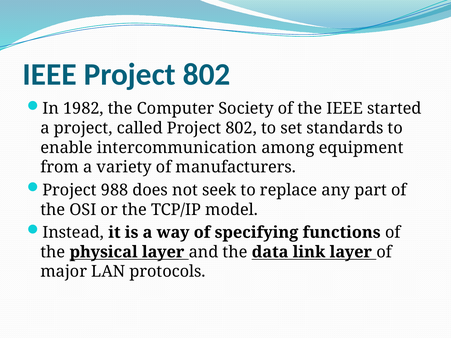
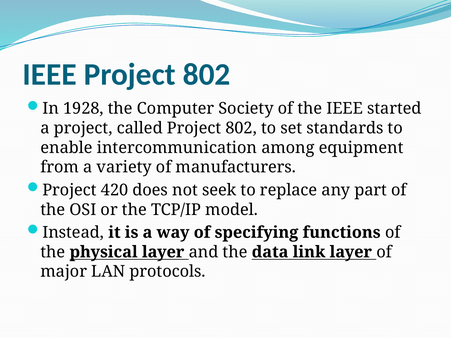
1982: 1982 -> 1928
988: 988 -> 420
